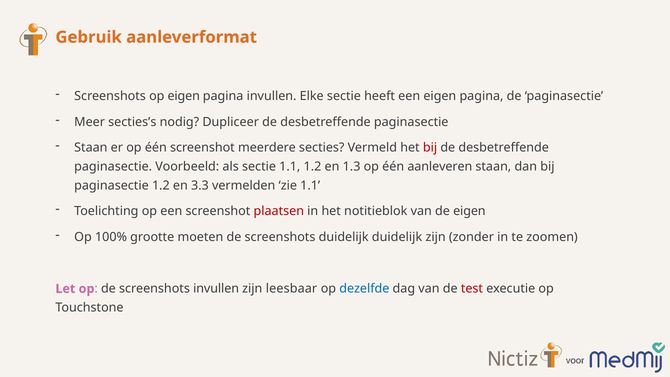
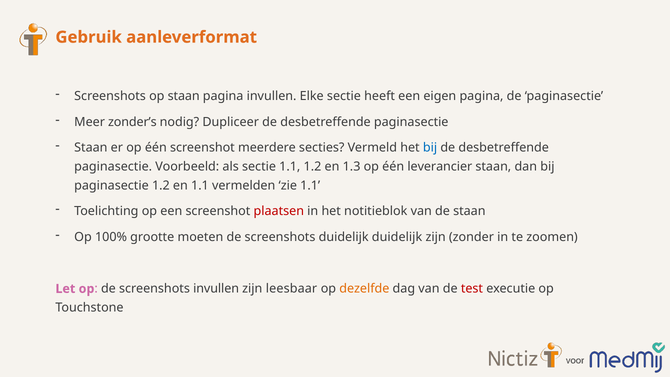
op eigen: eigen -> staan
secties’s: secties’s -> zonder’s
bij at (430, 148) colour: red -> blue
aanleveren: aanleveren -> leverancier
en 3.3: 3.3 -> 1.1
de eigen: eigen -> staan
dezelfde colour: blue -> orange
